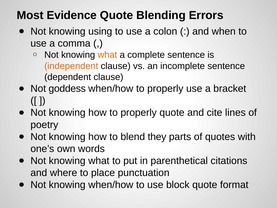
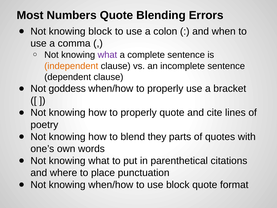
Evidence: Evidence -> Numbers
knowing using: using -> block
what at (107, 55) colour: orange -> purple
